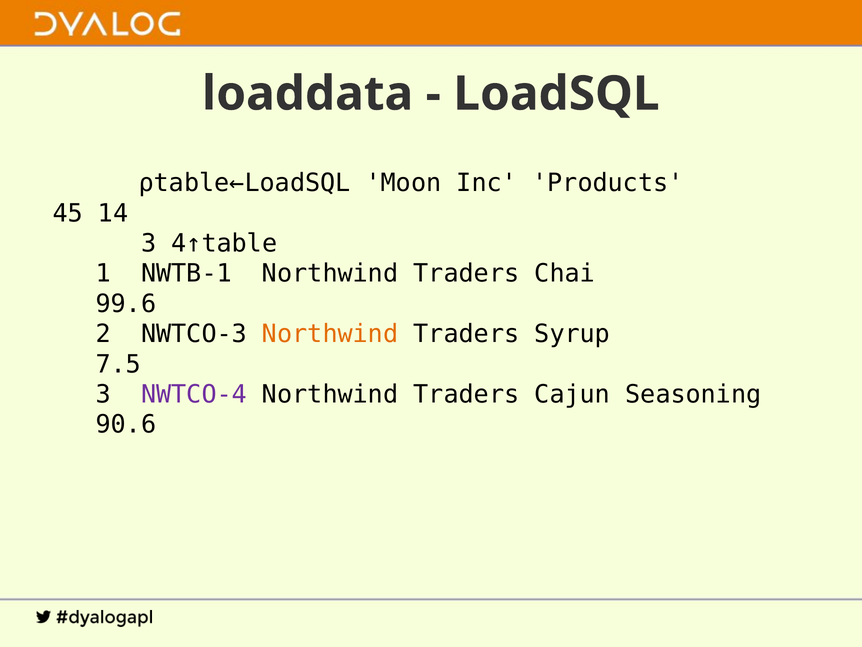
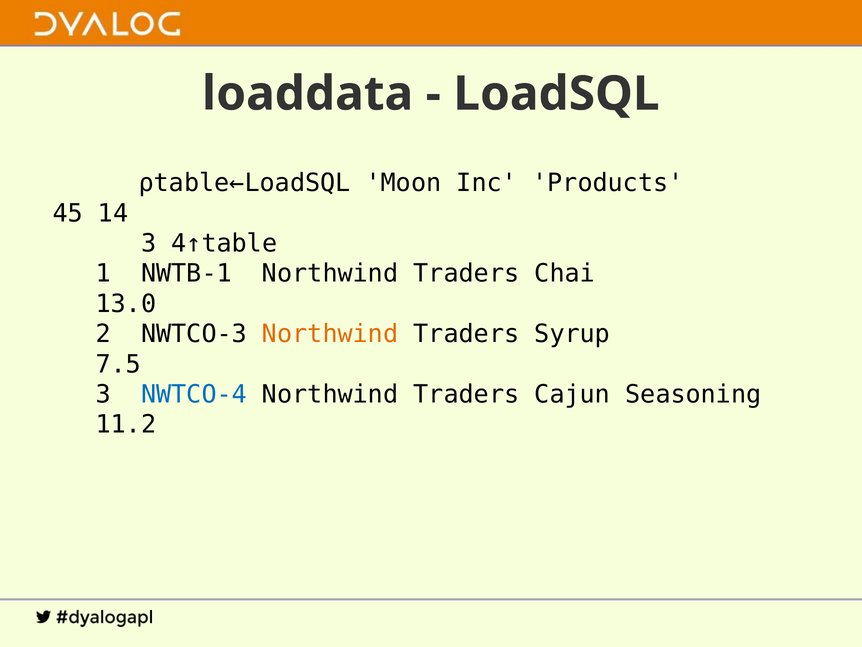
99.6: 99.6 -> 13.0
NWTCO-4 colour: purple -> blue
90.6: 90.6 -> 11.2
